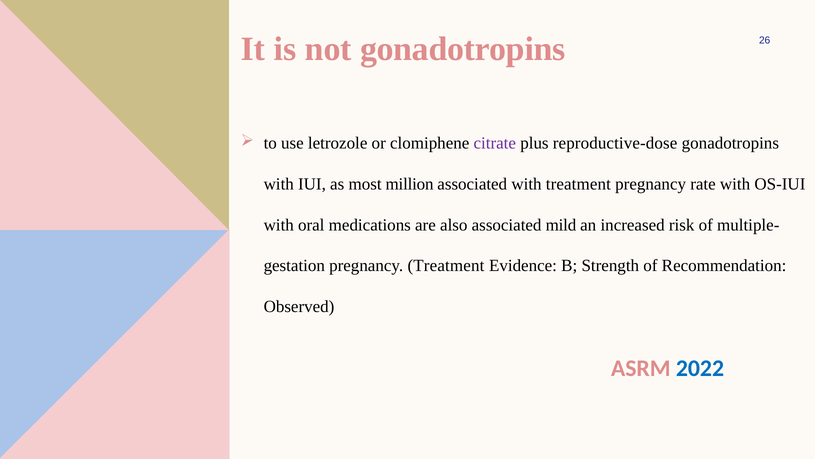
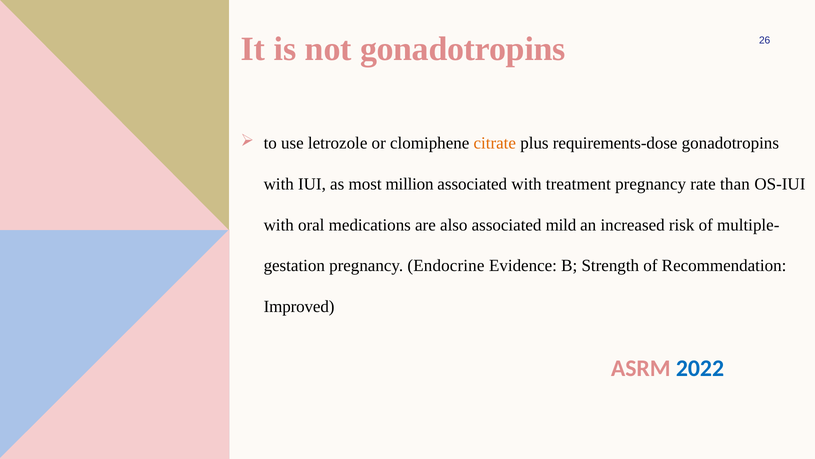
citrate colour: purple -> orange
reproductive-dose: reproductive-dose -> requirements-dose
rate with: with -> than
pregnancy Treatment: Treatment -> Endocrine
Observed: Observed -> Improved
